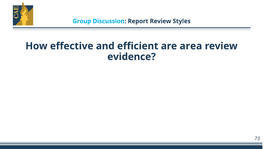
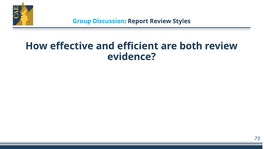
area: area -> both
